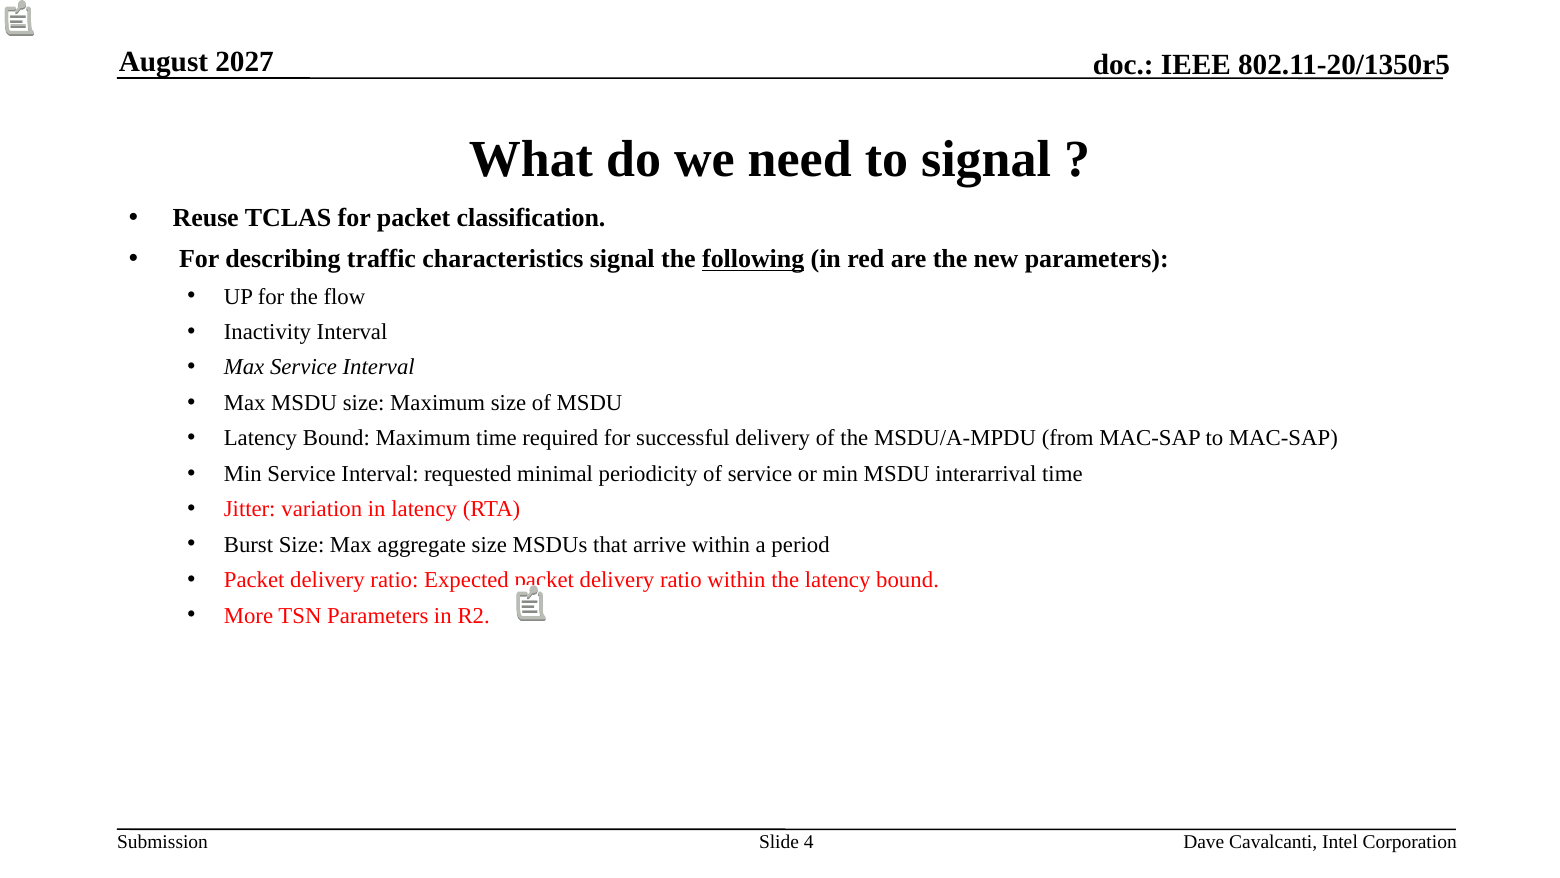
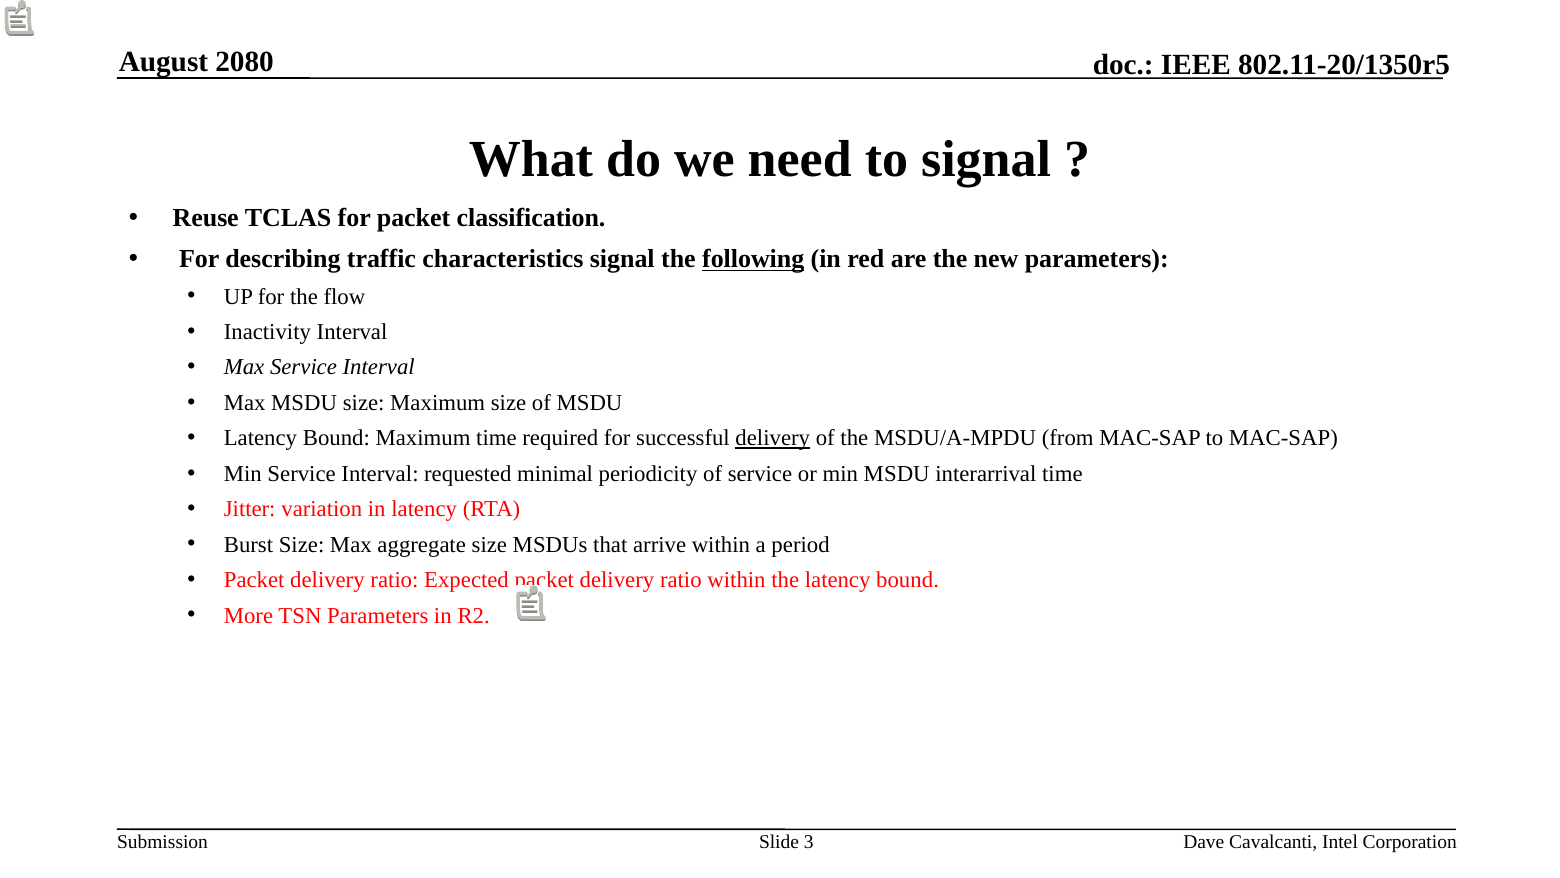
2027: 2027 -> 2080
delivery at (773, 438) underline: none -> present
4: 4 -> 3
